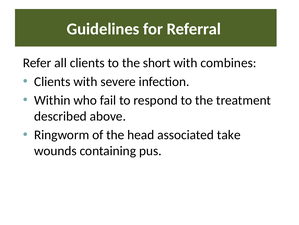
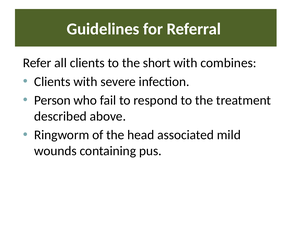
Within: Within -> Person
take: take -> mild
